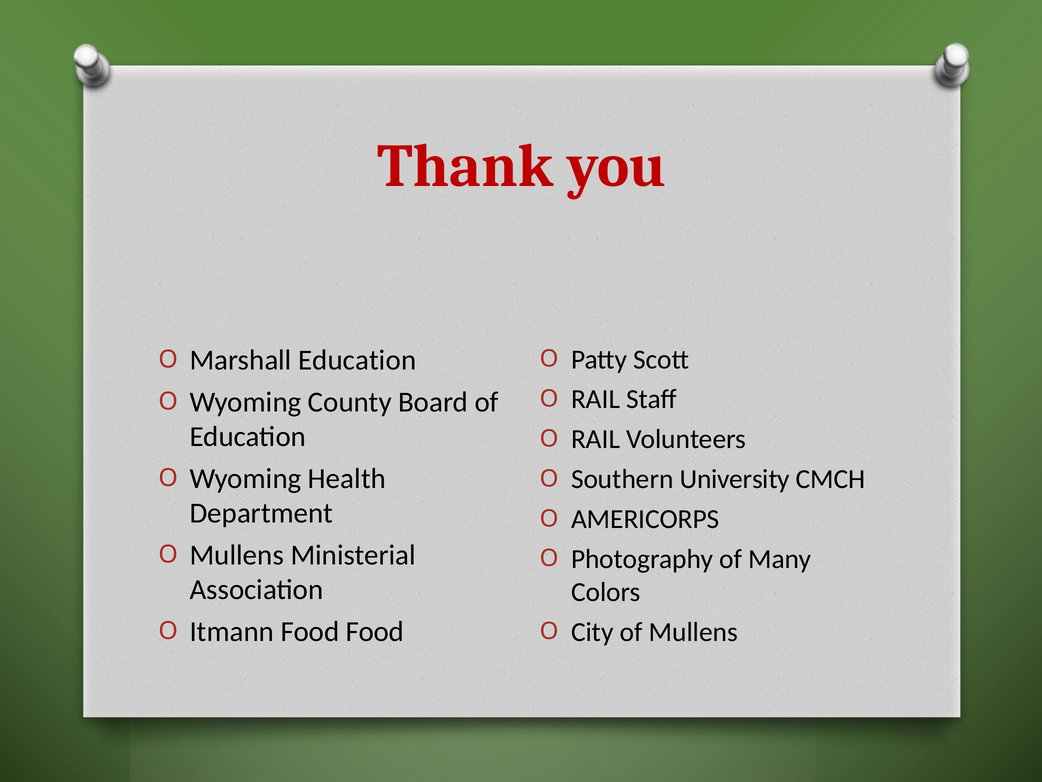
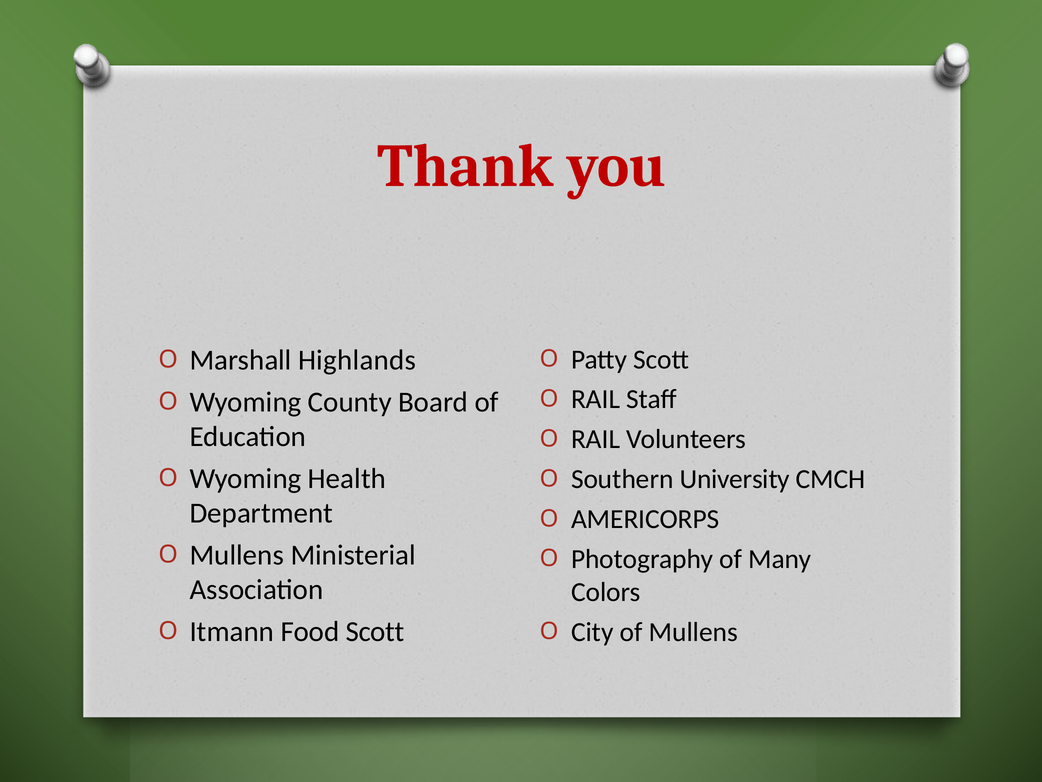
Marshall Education: Education -> Highlands
Food Food: Food -> Scott
